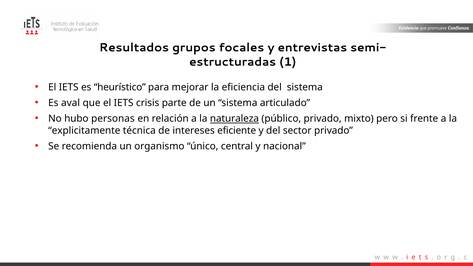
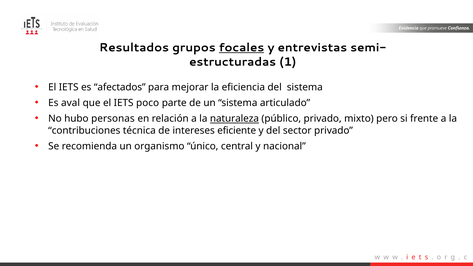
focales underline: none -> present
heurístico: heurístico -> afectados
crisis: crisis -> poco
explicitamente: explicitamente -> contribuciones
